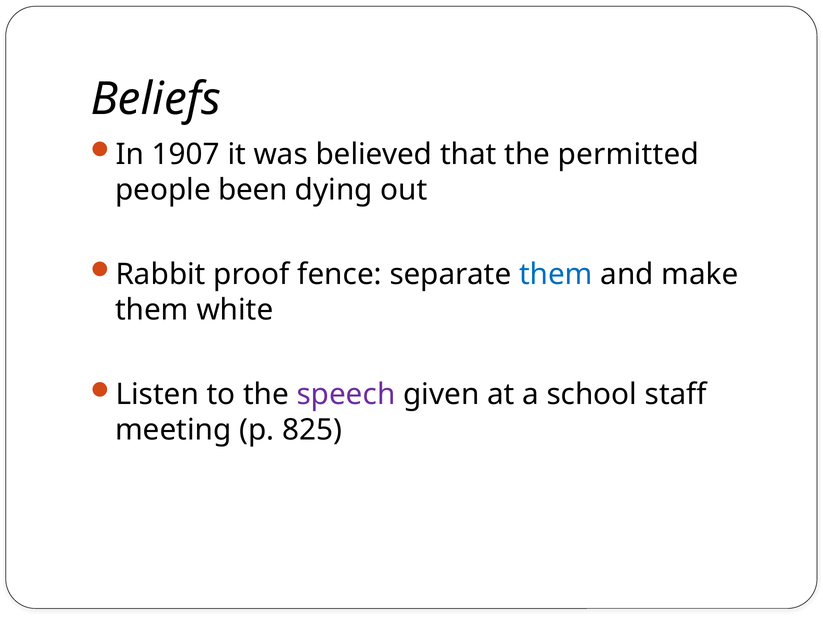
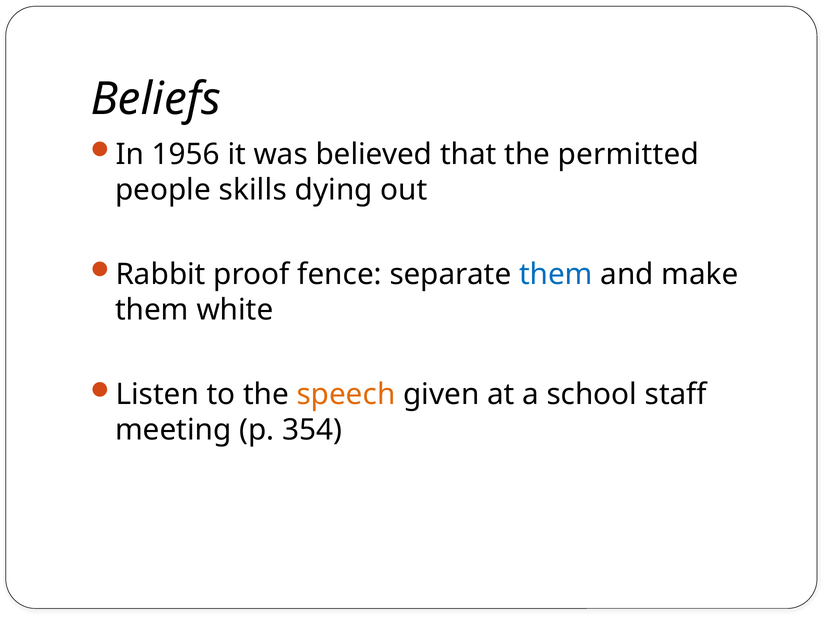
1907: 1907 -> 1956
been: been -> skills
speech colour: purple -> orange
825: 825 -> 354
